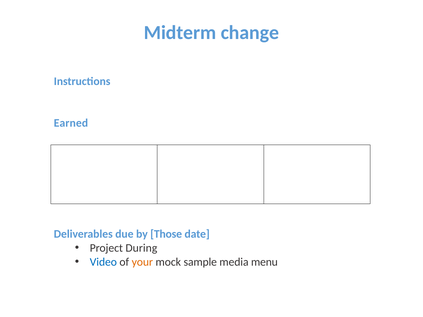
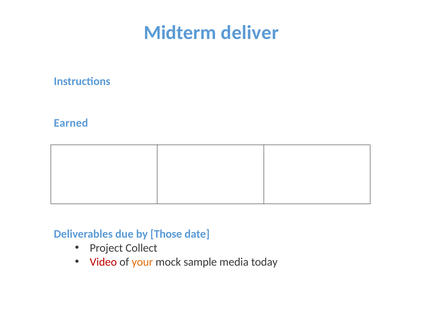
change: change -> deliver
During: During -> Collect
Video colour: blue -> red
menu: menu -> today
